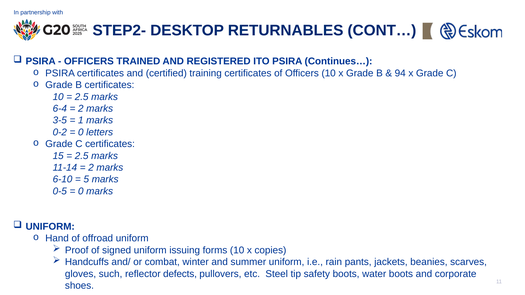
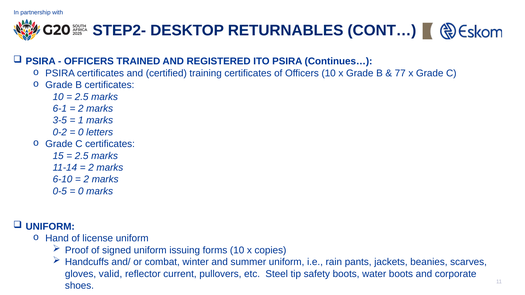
94: 94 -> 77
6-4: 6-4 -> 6-1
5 at (86, 180): 5 -> 2
offroad: offroad -> license
such: such -> valid
defects: defects -> current
